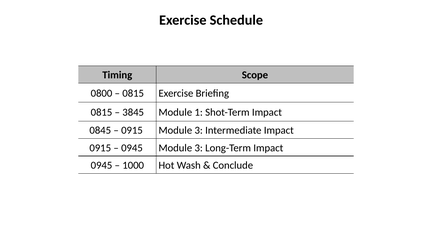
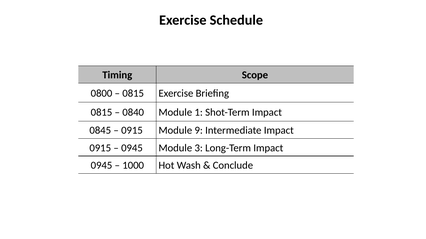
3845: 3845 -> 0840
0915 Module 3: 3 -> 9
